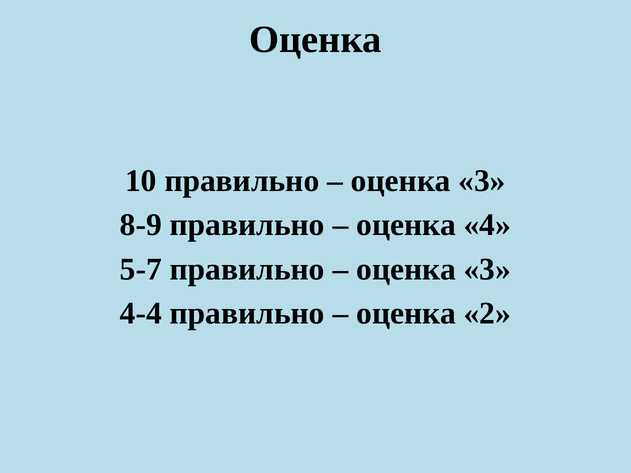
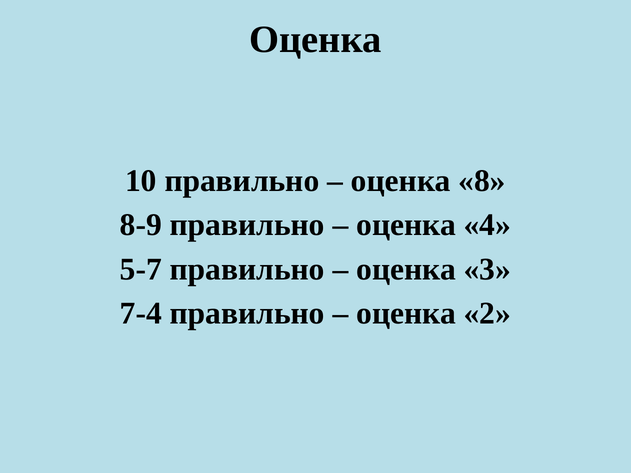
3 at (482, 181): 3 -> 8
4-4: 4-4 -> 7-4
